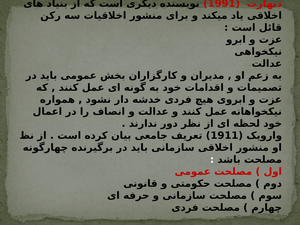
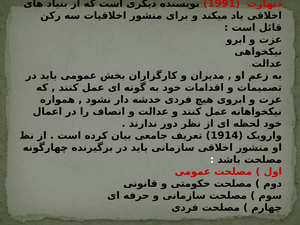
1911: 1911 -> 1914
